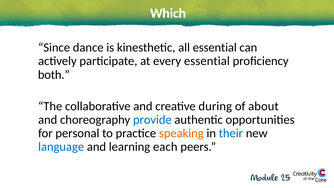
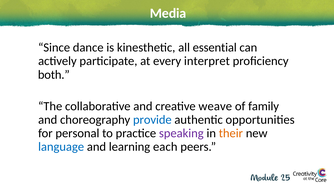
Which: Which -> Media
every essential: essential -> interpret
during: during -> weave
about: about -> family
speaking colour: orange -> purple
their colour: blue -> orange
